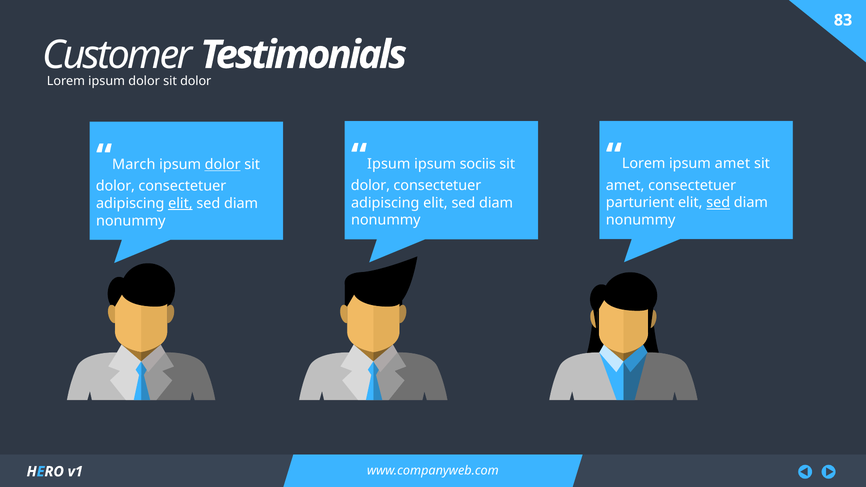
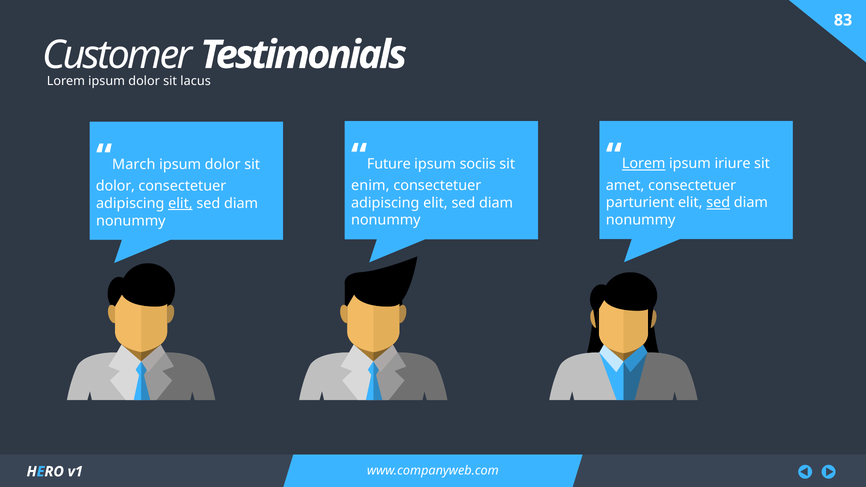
dolor at (196, 81): dolor -> lacus
Lorem at (644, 164) underline: none -> present
ipsum amet: amet -> iriure
Ipsum at (389, 164): Ipsum -> Future
dolor at (223, 165) underline: present -> none
dolor at (370, 186): dolor -> enim
